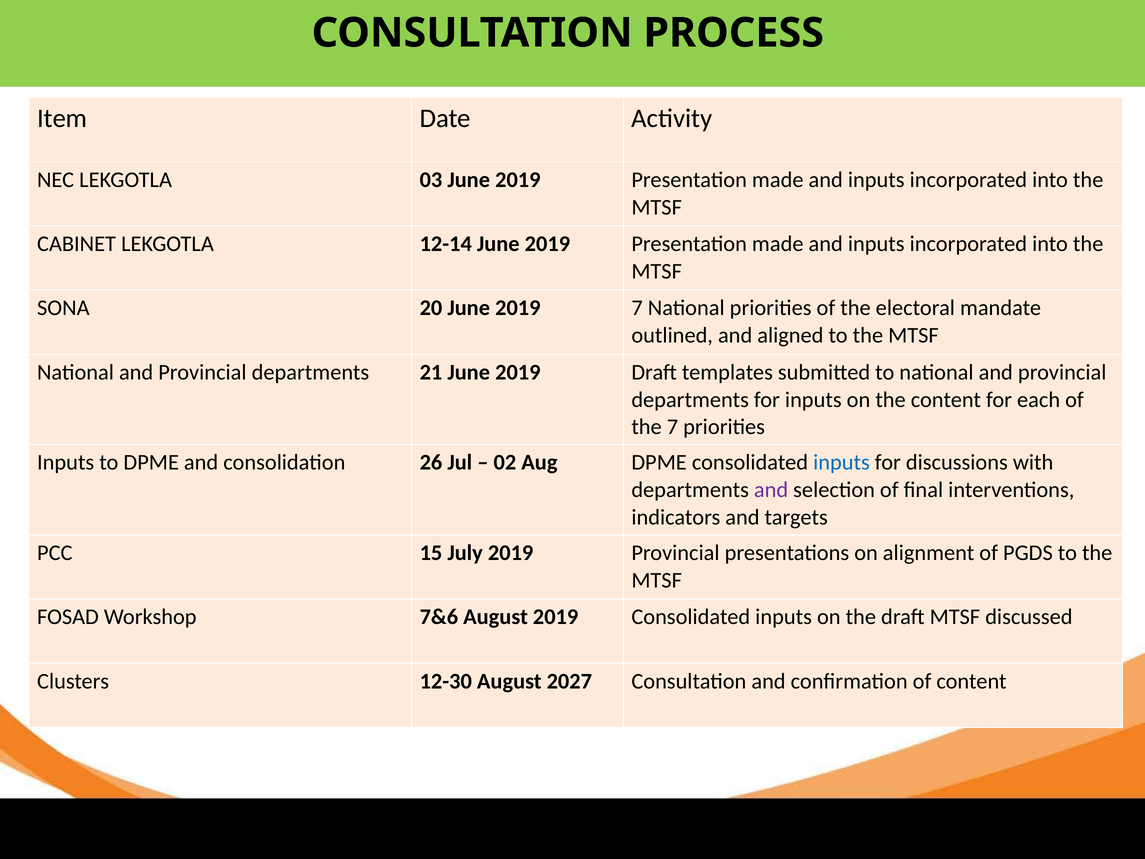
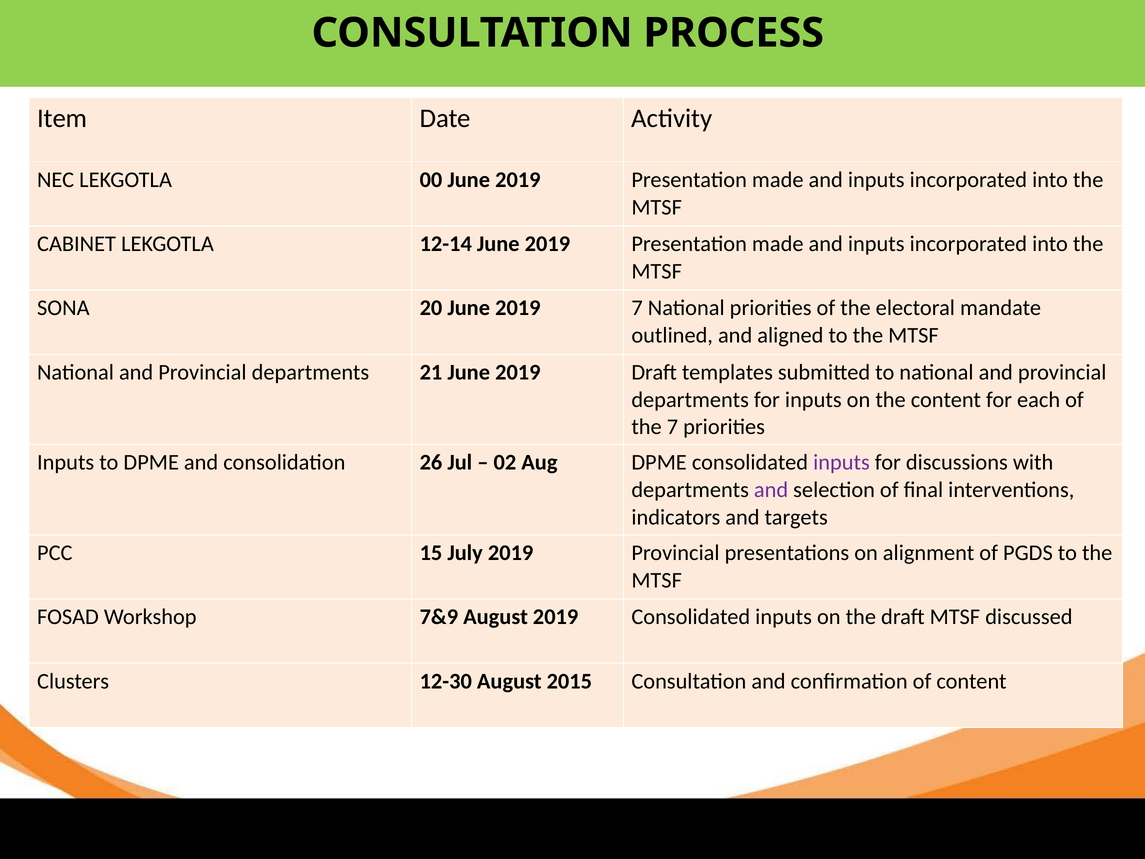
03: 03 -> 00
inputs at (841, 462) colour: blue -> purple
7&6: 7&6 -> 7&9
2027: 2027 -> 2015
